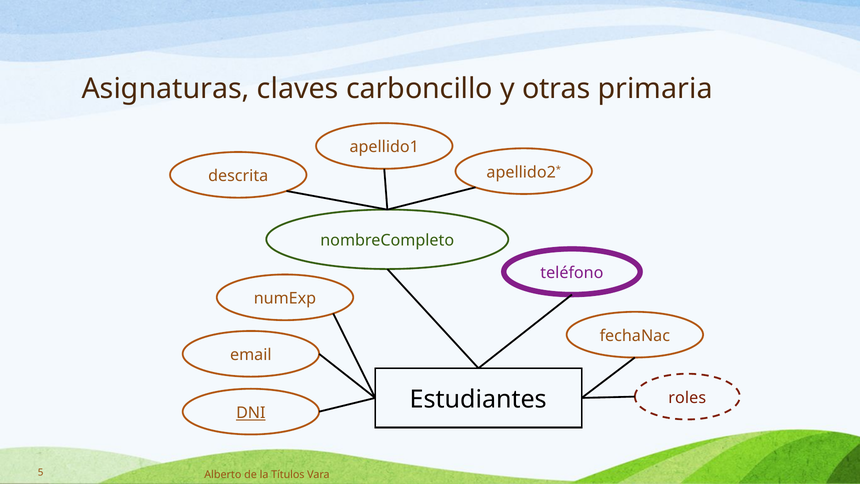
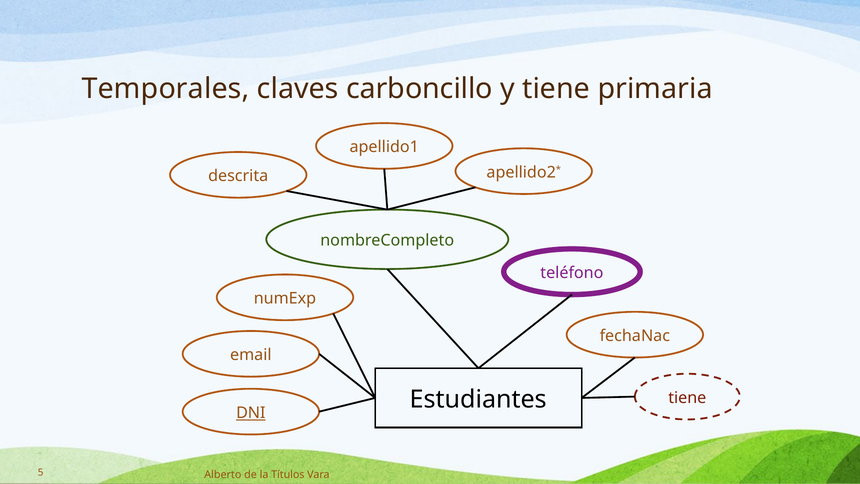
Asignaturas: Asignaturas -> Temporales
y otras: otras -> tiene
roles at (687, 397): roles -> tiene
